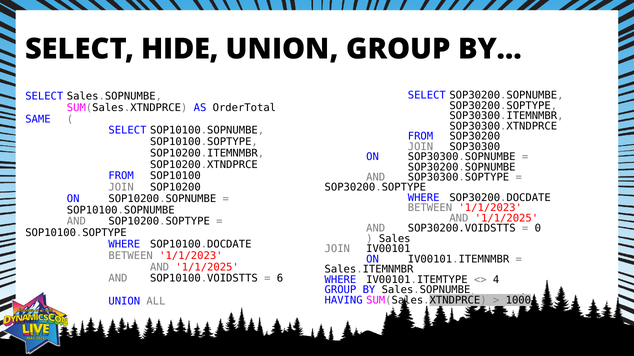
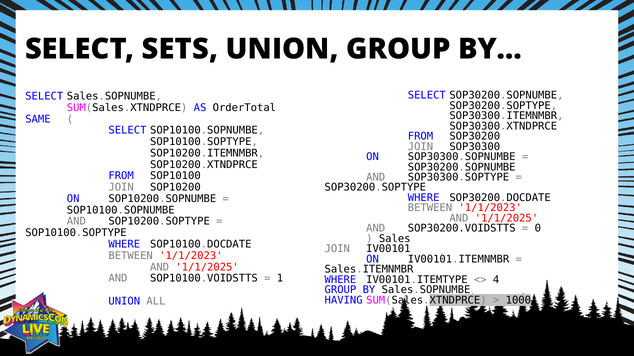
HIDE: HIDE -> SETS
6: 6 -> 1
